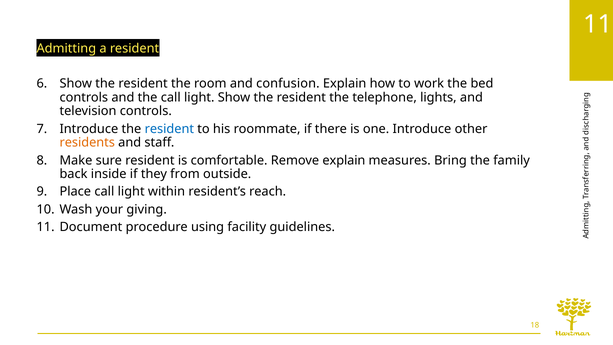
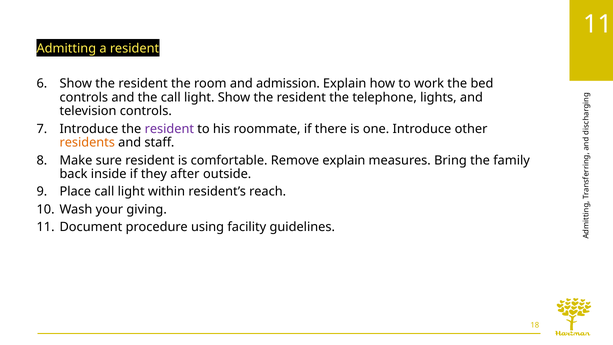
confusion: confusion -> admission
resident at (169, 129) colour: blue -> purple
from: from -> after
